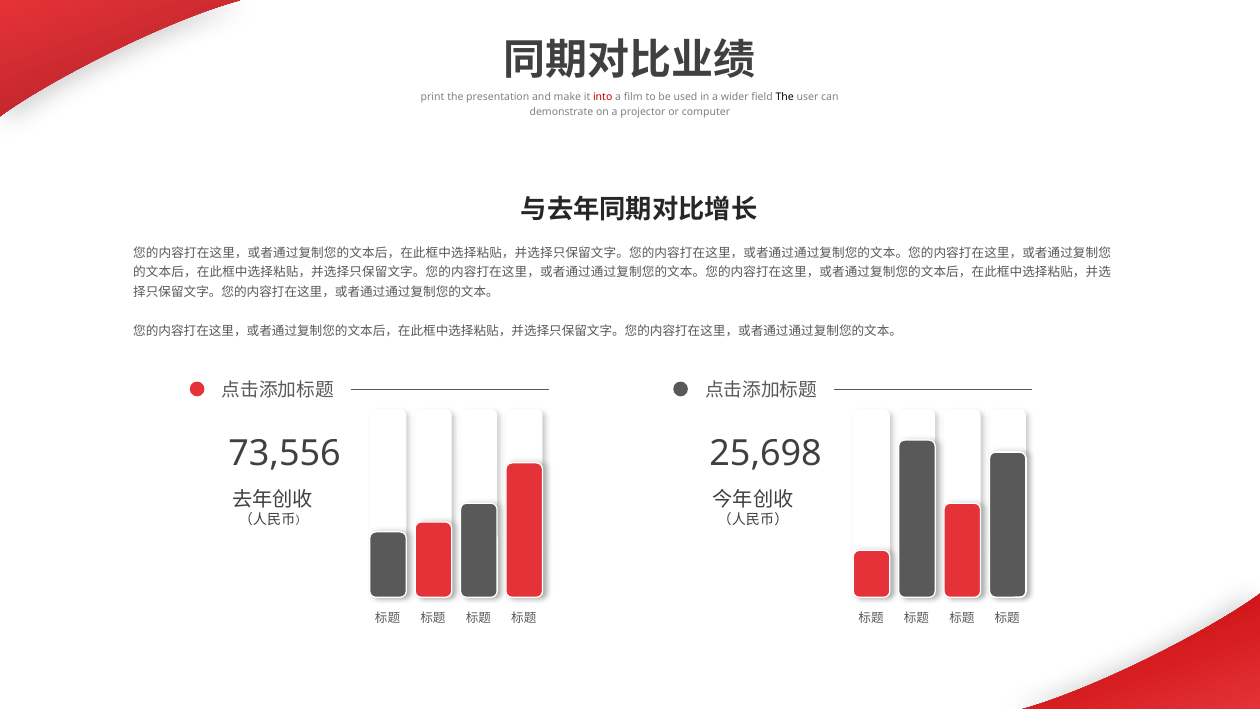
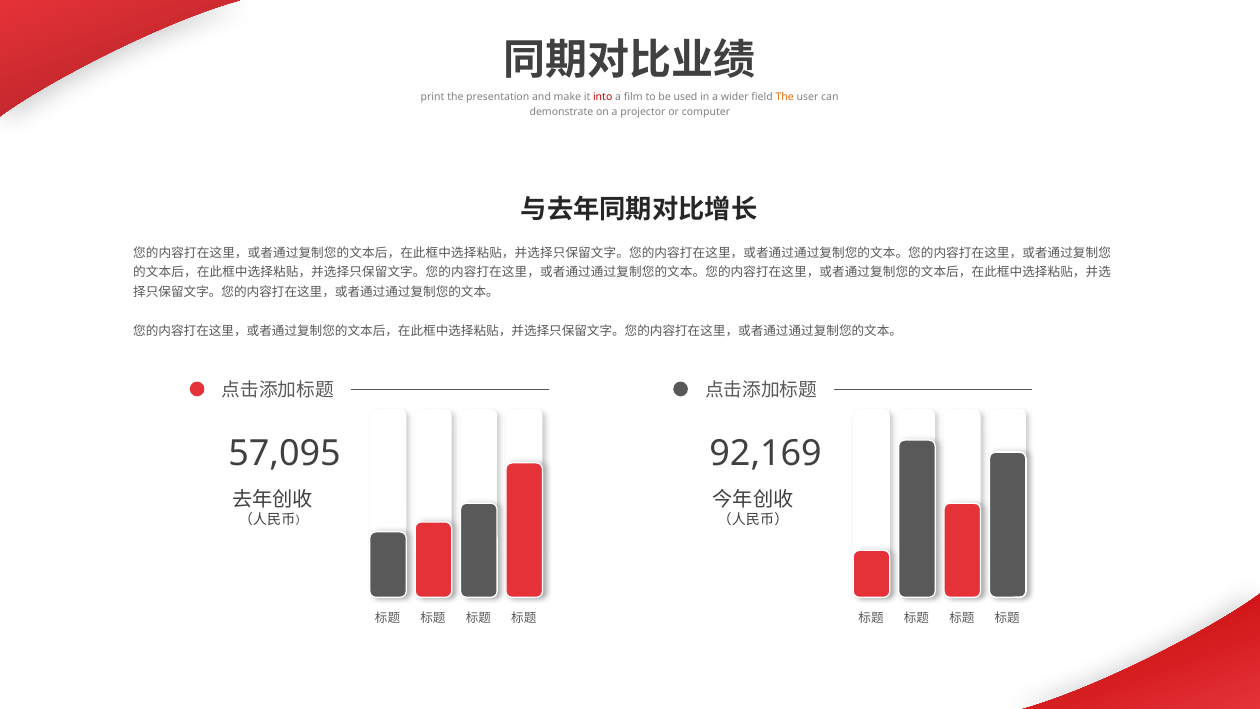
The at (785, 97) colour: black -> orange
73,556: 73,556 -> 57,095
25,698: 25,698 -> 92,169
